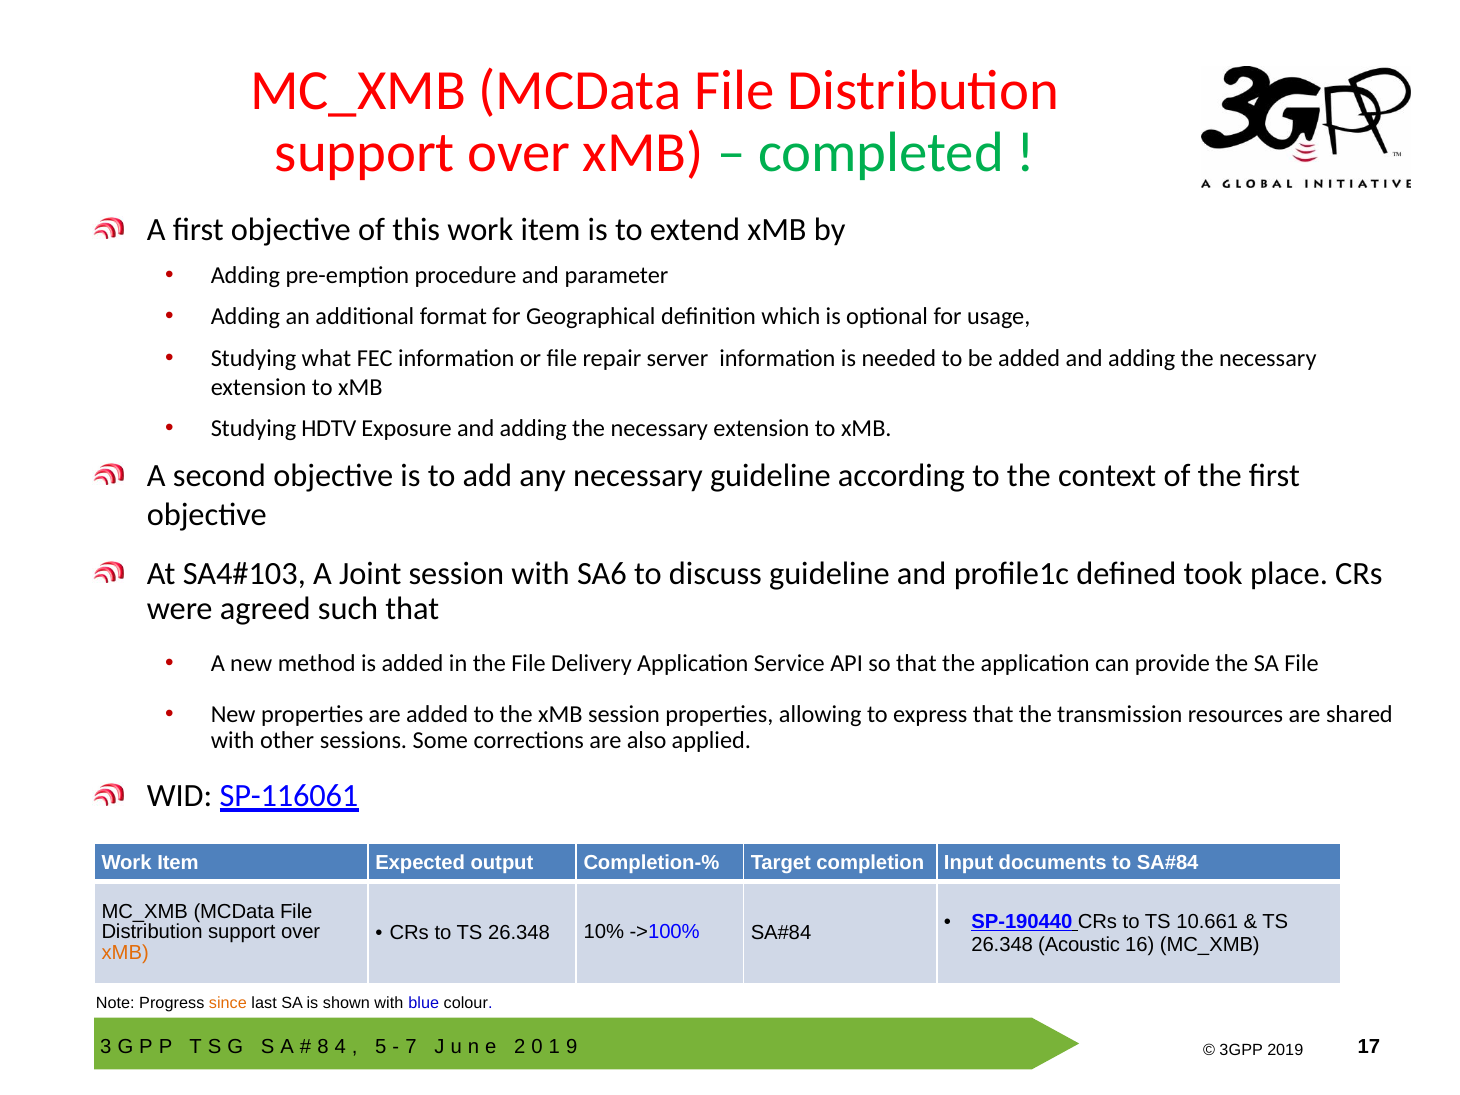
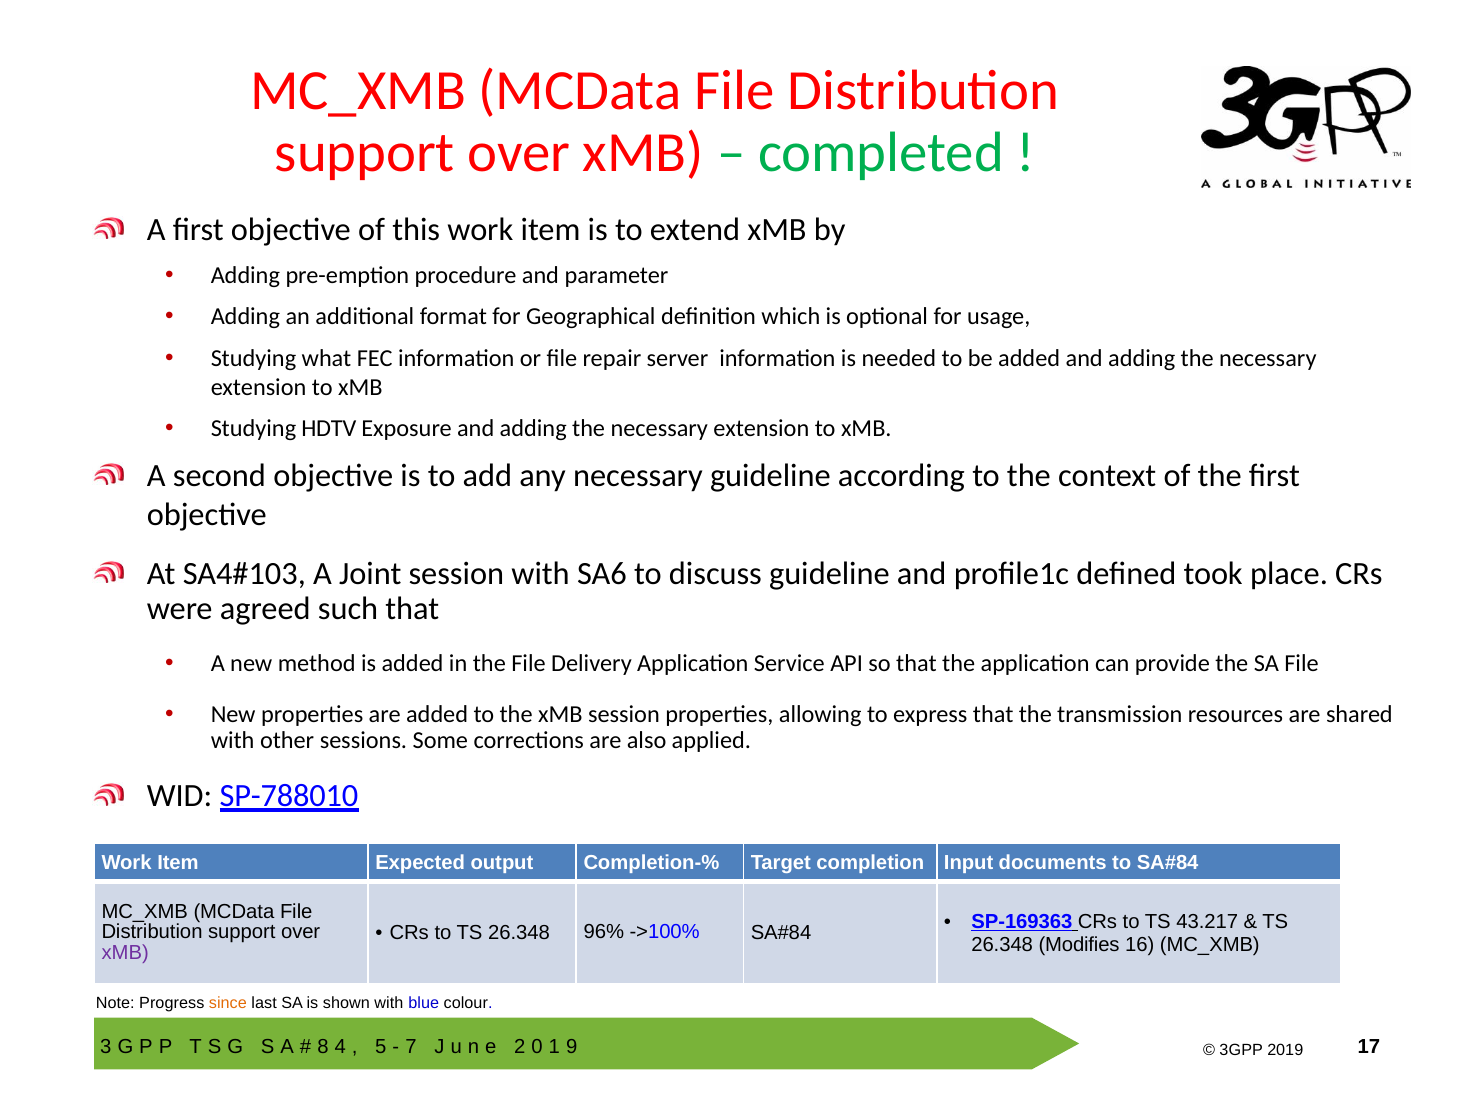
SP-116061: SP-116061 -> SP-788010
SP-190440: SP-190440 -> SP-169363
10.661: 10.661 -> 43.217
10%: 10% -> 96%
Acoustic: Acoustic -> Modifies
xMB at (125, 953) colour: orange -> purple
